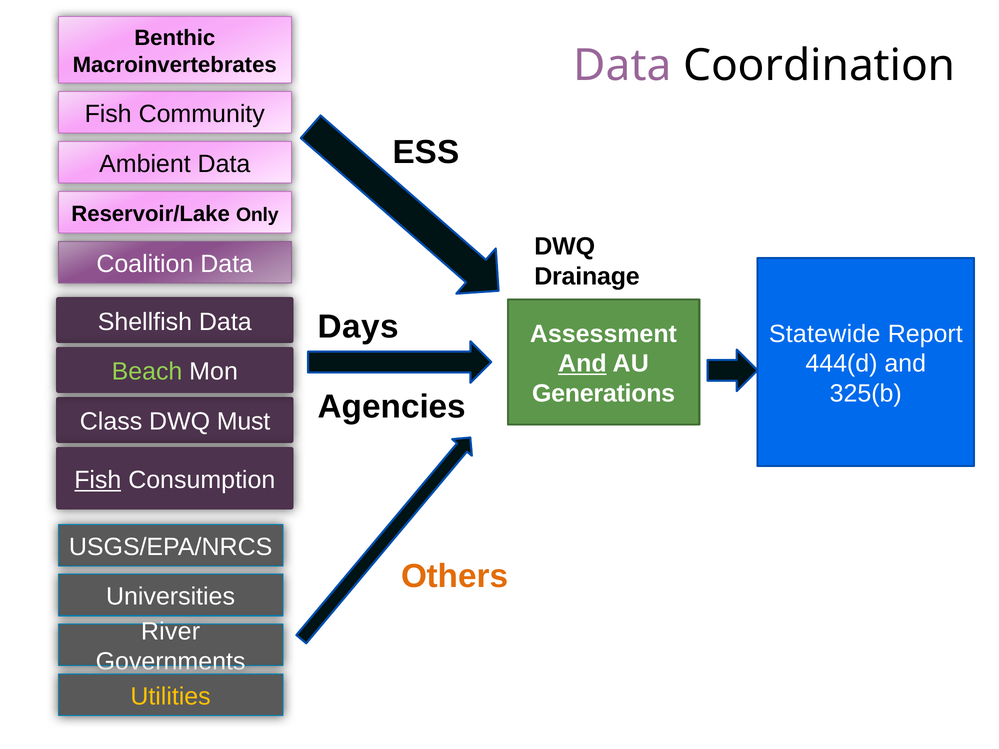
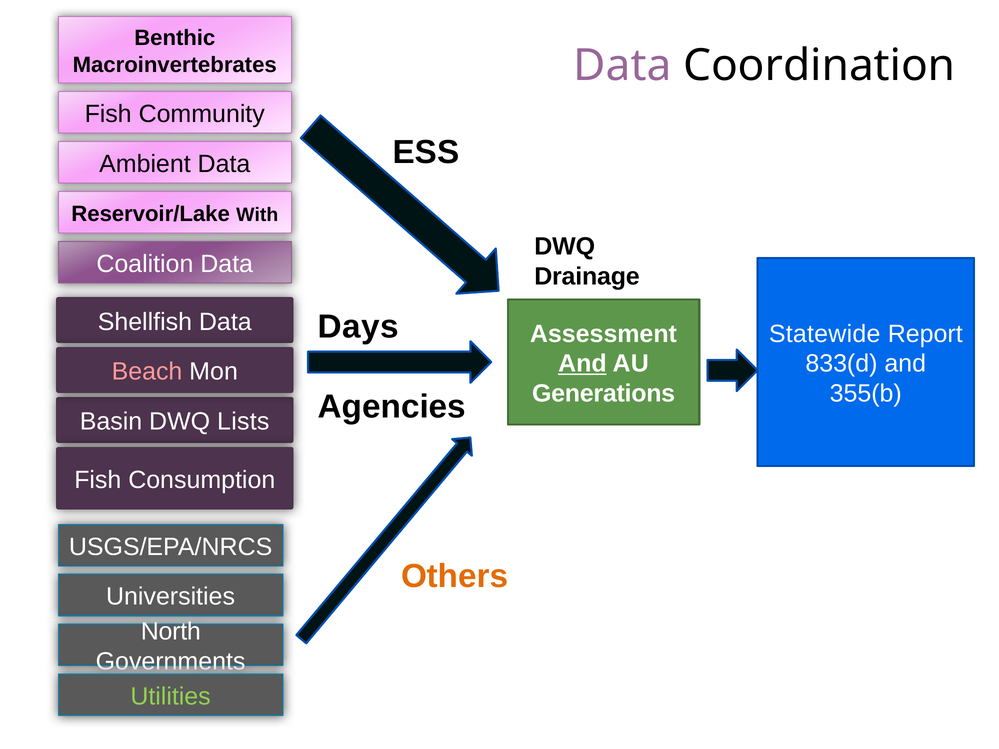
Only: Only -> With
444(d: 444(d -> 833(d
Beach colour: light green -> pink
325(b: 325(b -> 355(b
Class: Class -> Basin
Must: Must -> Lists
Fish at (98, 480) underline: present -> none
River: River -> North
Utilities colour: yellow -> light green
